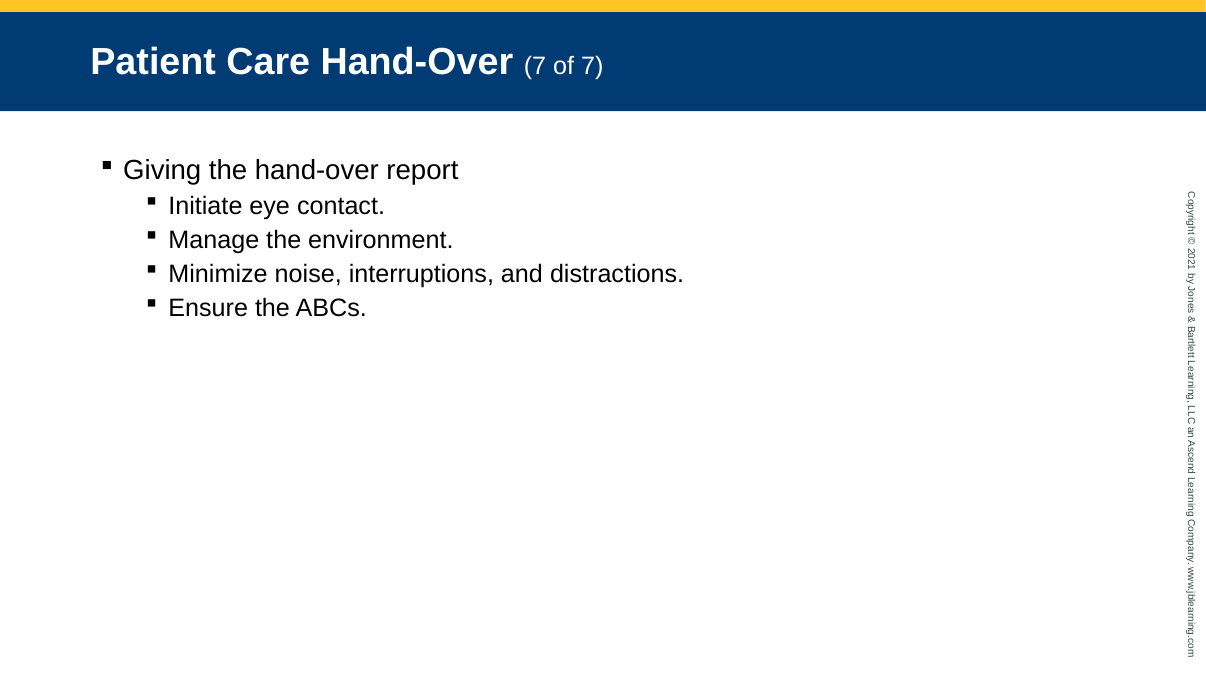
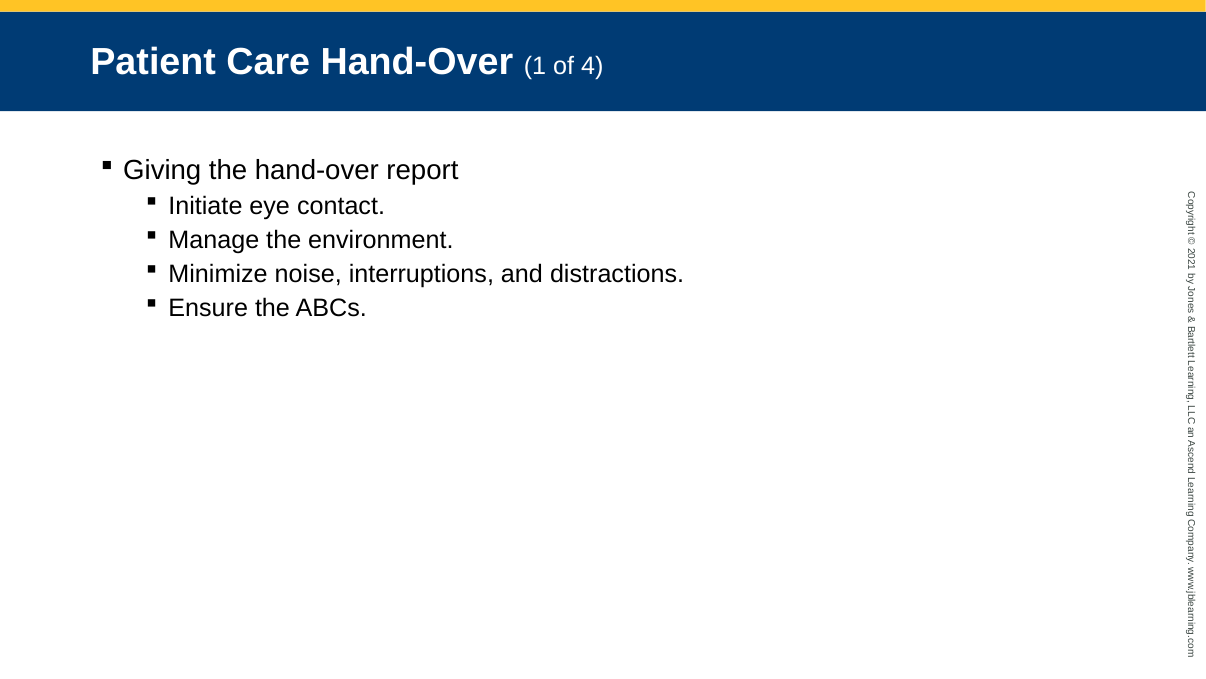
Hand-Over 7: 7 -> 1
of 7: 7 -> 4
